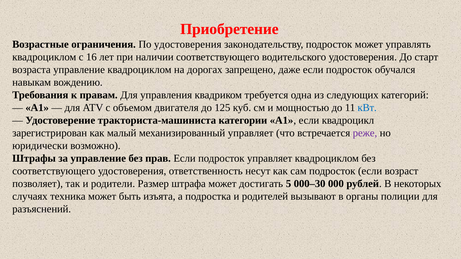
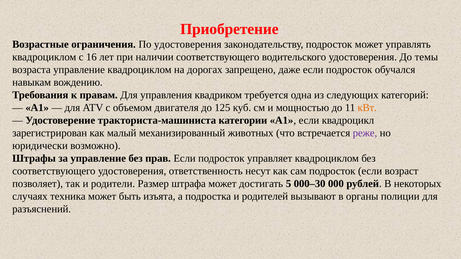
старт: старт -> темы
кВт colour: blue -> orange
механизированный управляет: управляет -> животных
